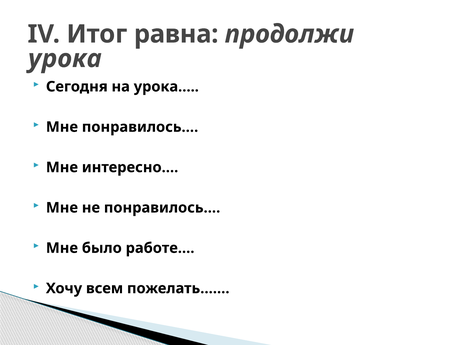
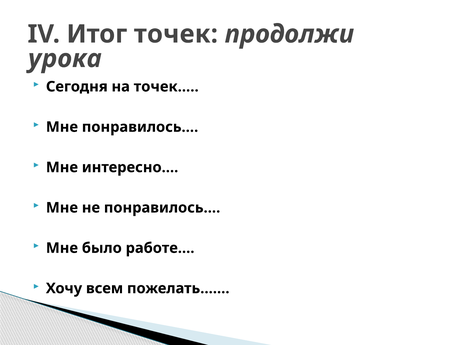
равна: равна -> точек
урока…: урока… -> точек…
